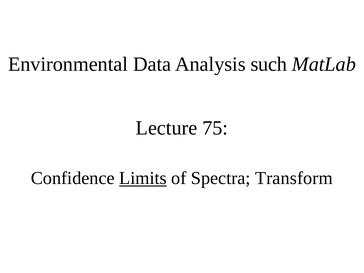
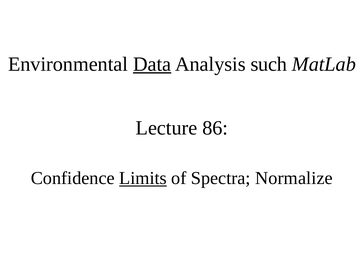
Data underline: none -> present
75: 75 -> 86
Transform: Transform -> Normalize
